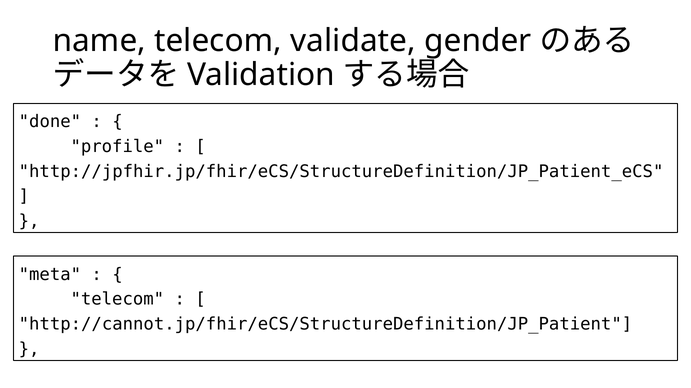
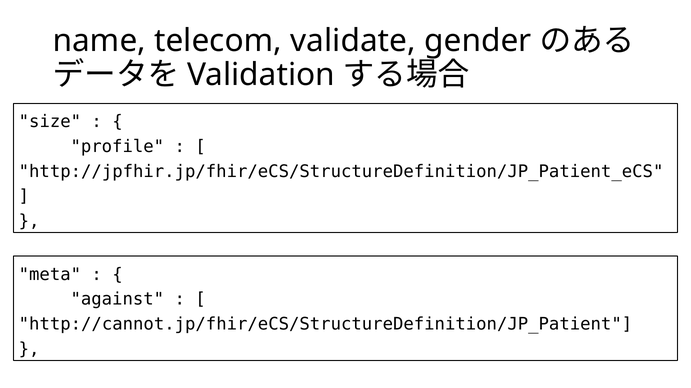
done: done -> size
telecom at (117, 300): telecom -> against
